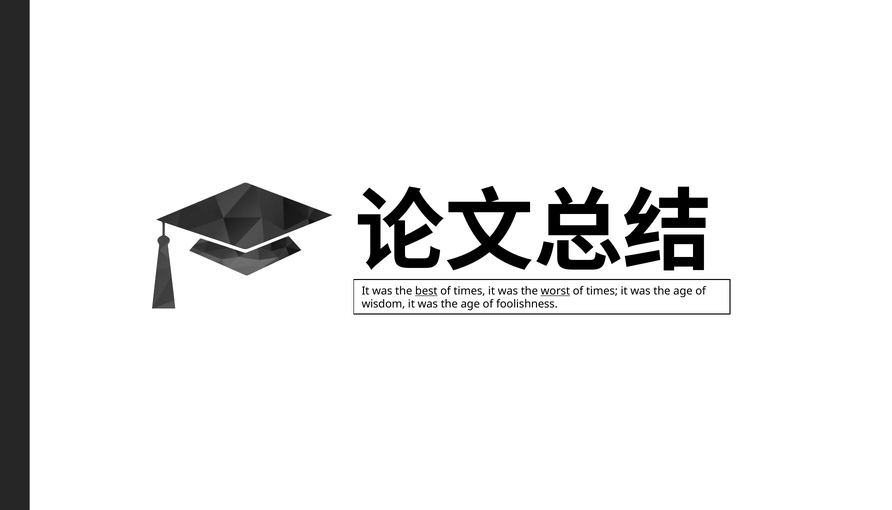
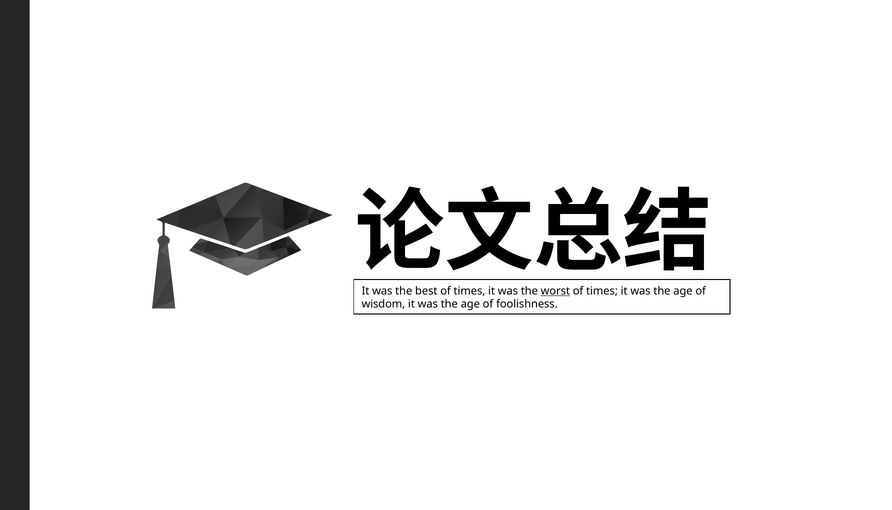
best underline: present -> none
